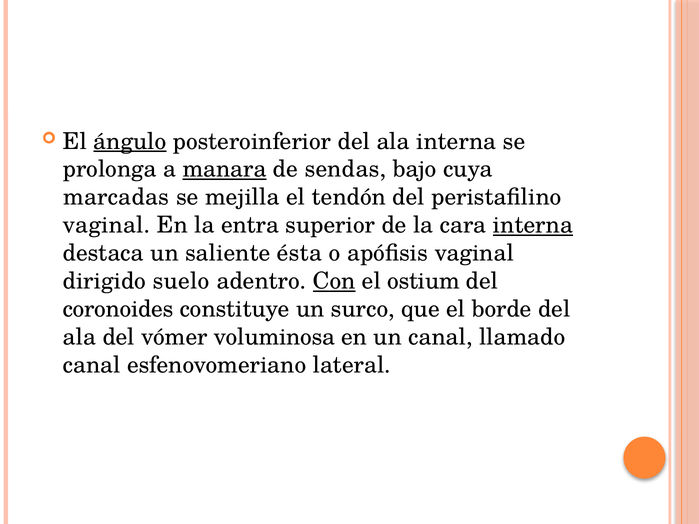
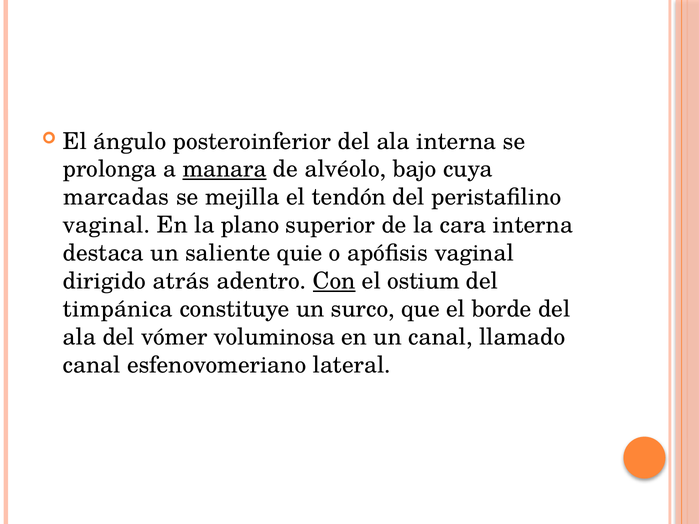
ángulo underline: present -> none
sendas: sendas -> alvéolo
entra: entra -> plano
interna at (533, 225) underline: present -> none
ésta: ésta -> quie
suelo: suelo -> atrás
coronoides: coronoides -> timpánica
